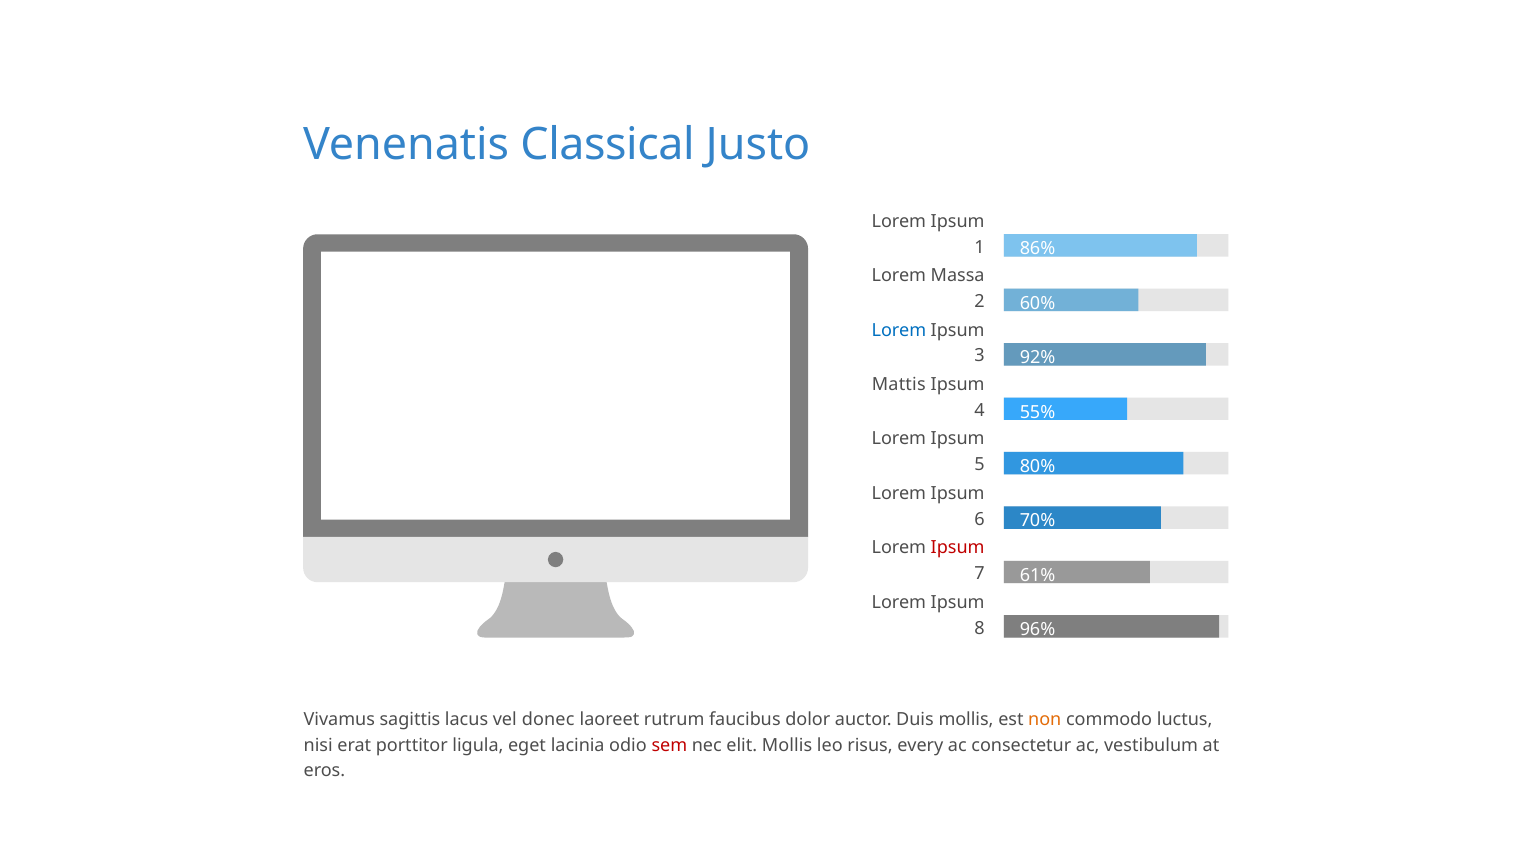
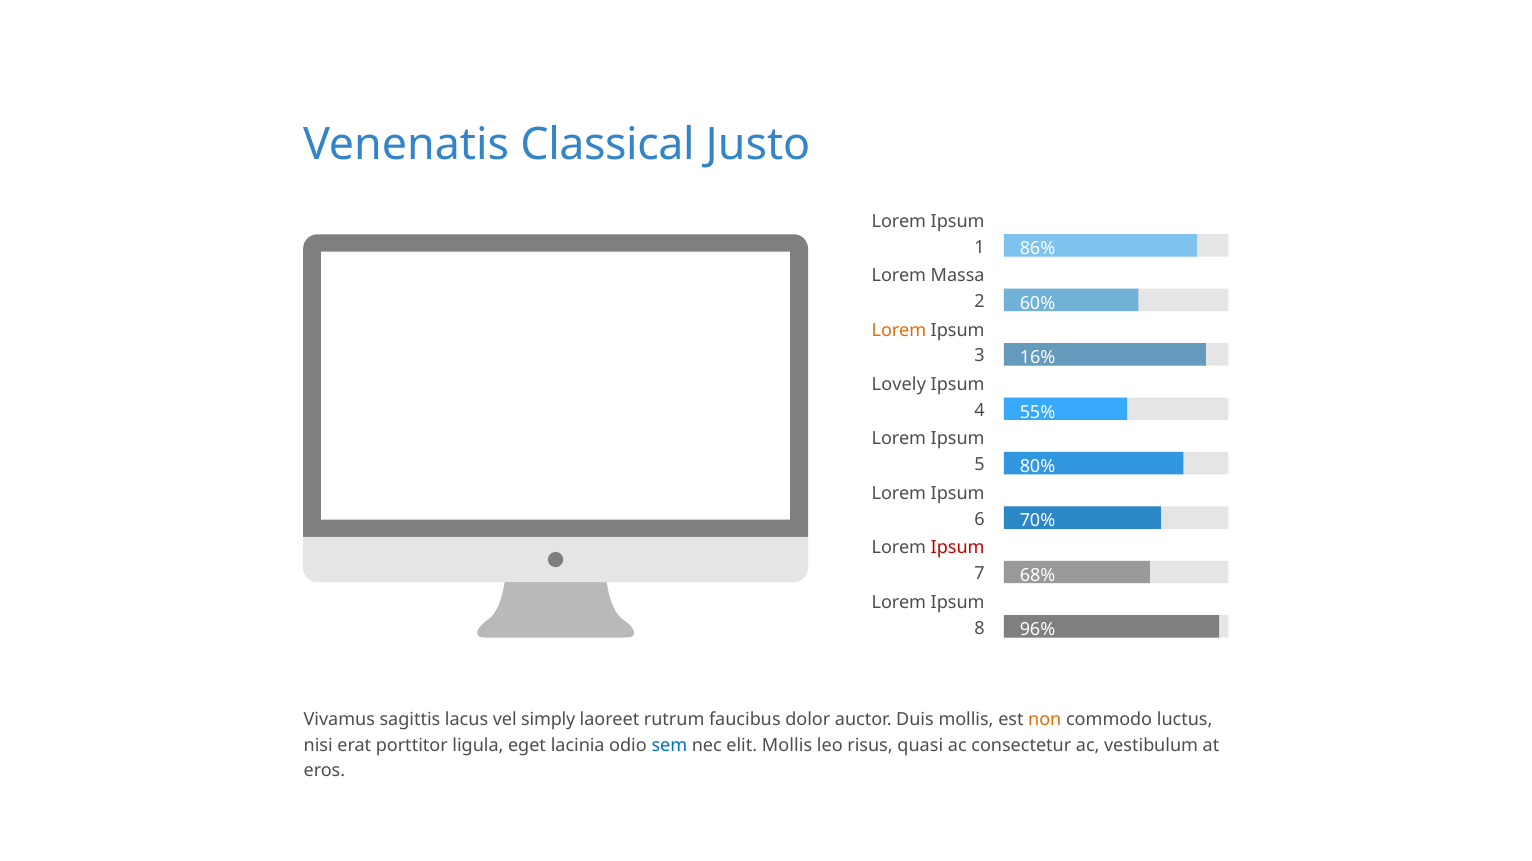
Lorem at (899, 330) colour: blue -> orange
92%: 92% -> 16%
Mattis: Mattis -> Lovely
61%: 61% -> 68%
donec: donec -> simply
sem colour: red -> blue
every: every -> quasi
